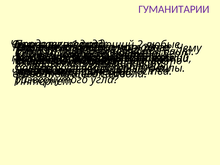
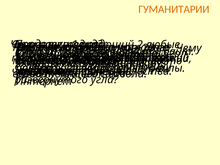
ГУМАНИТАРИИ colour: purple -> orange
